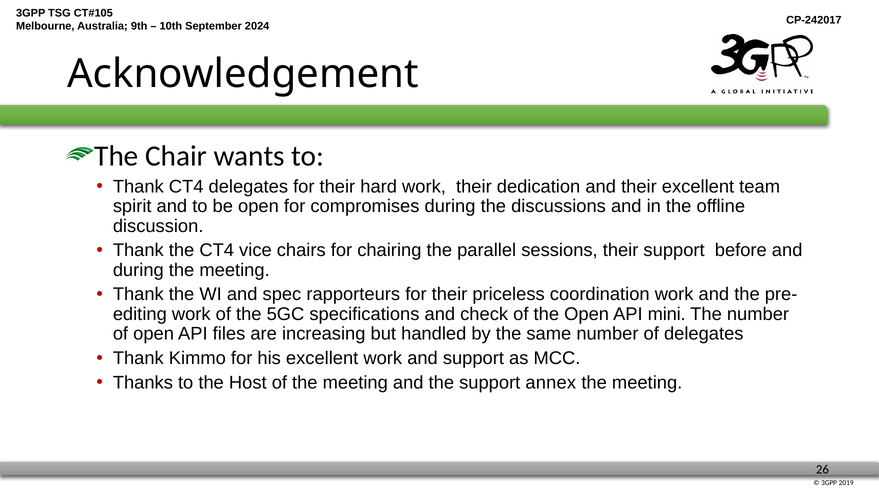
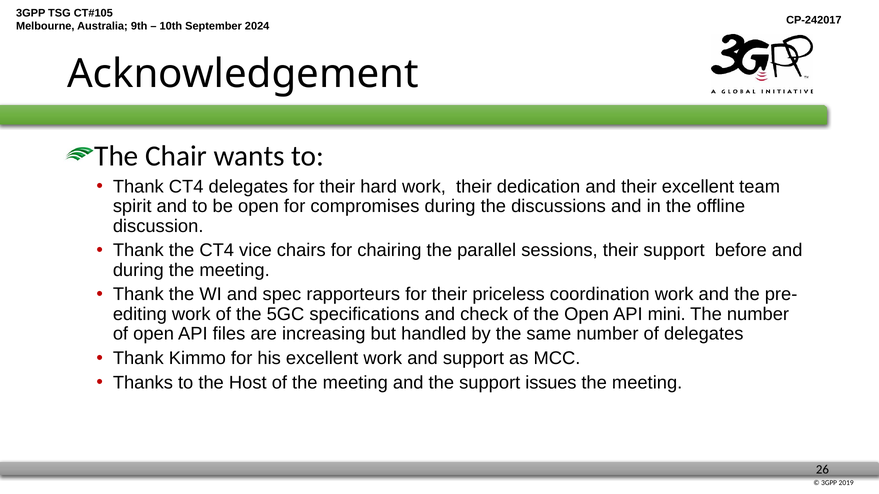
annex: annex -> issues
